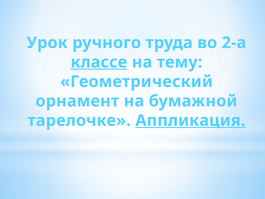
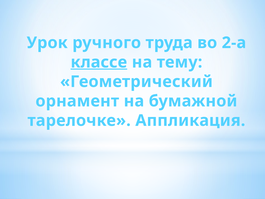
Аппликация underline: present -> none
